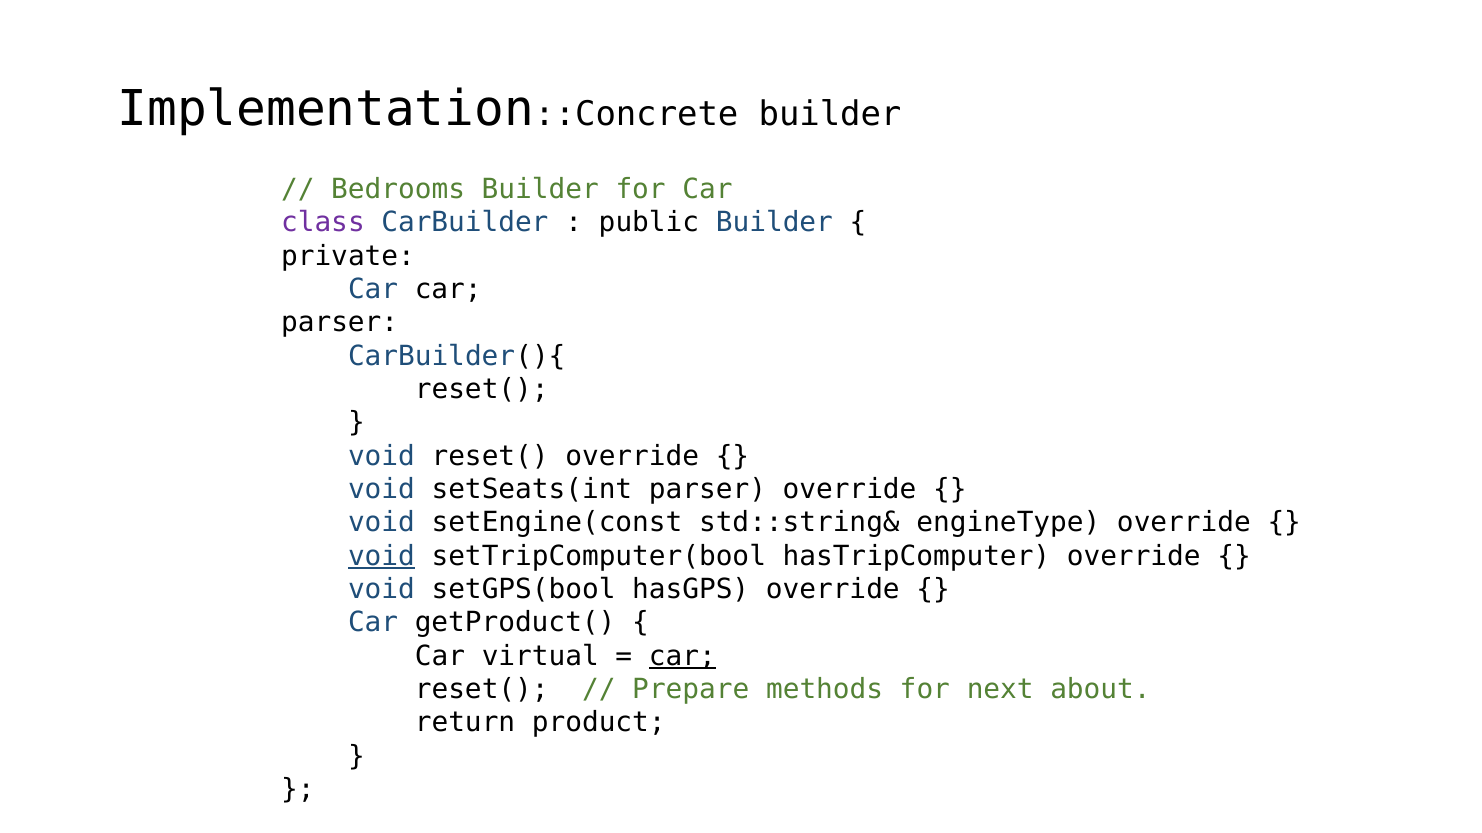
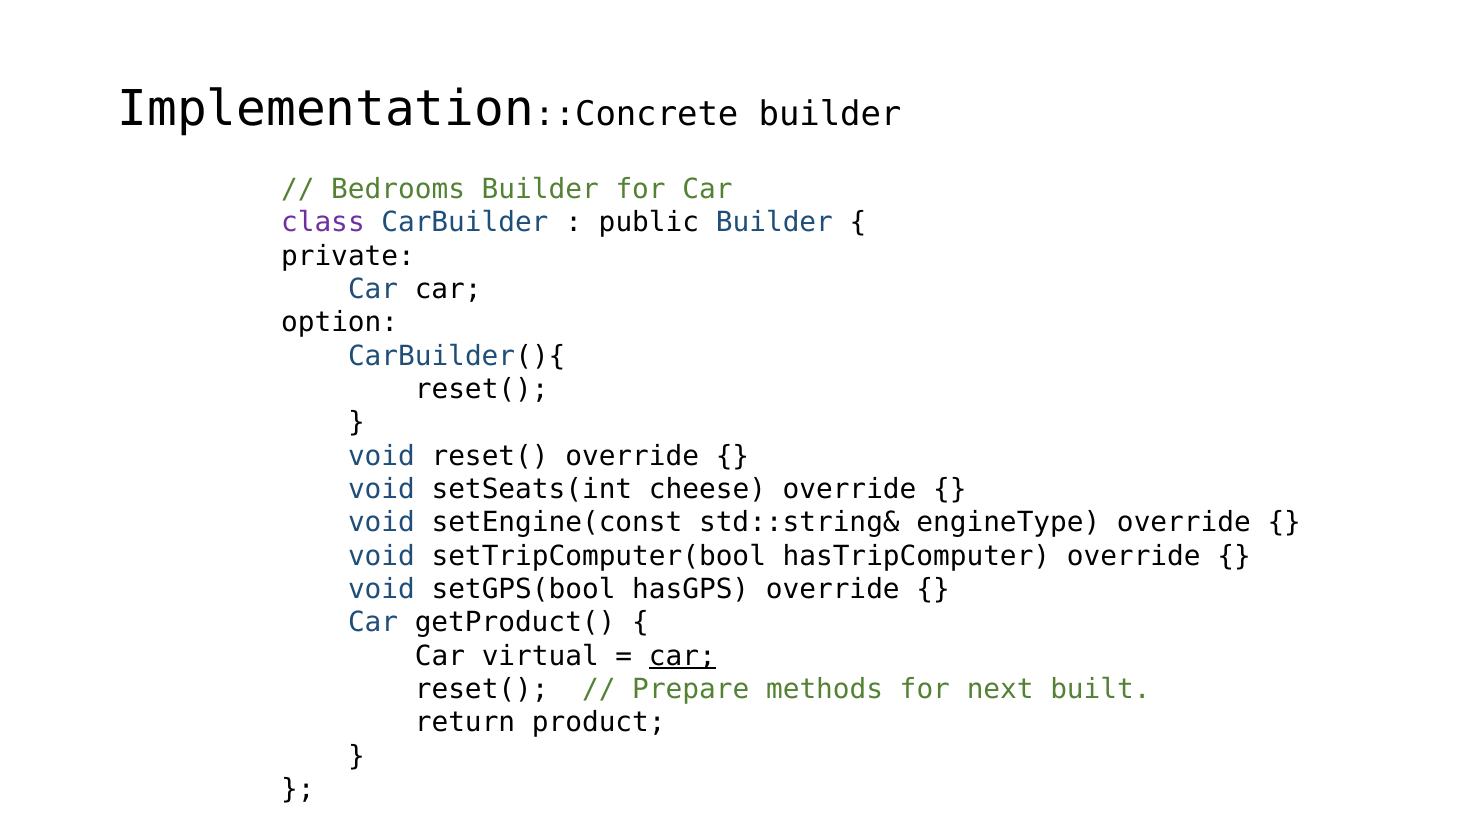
parser at (340, 323): parser -> option
setSeats(int parser: parser -> cheese
void at (381, 556) underline: present -> none
about: about -> built
